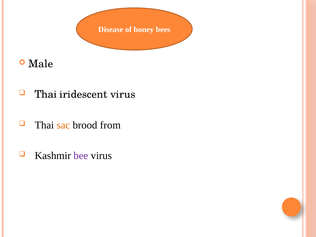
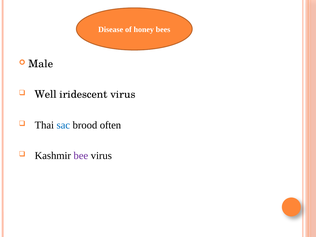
Thai at (46, 94): Thai -> Well
sac colour: orange -> blue
from: from -> often
